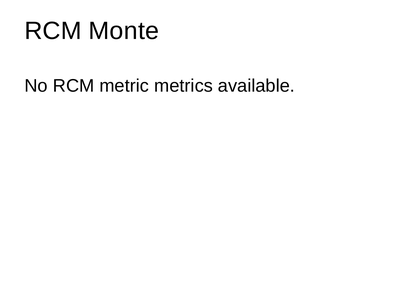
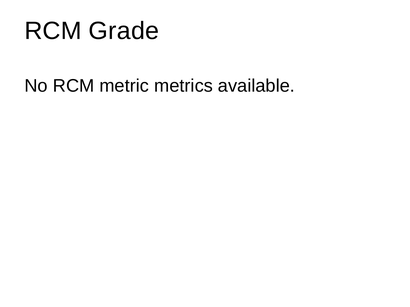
Monte: Monte -> Grade
